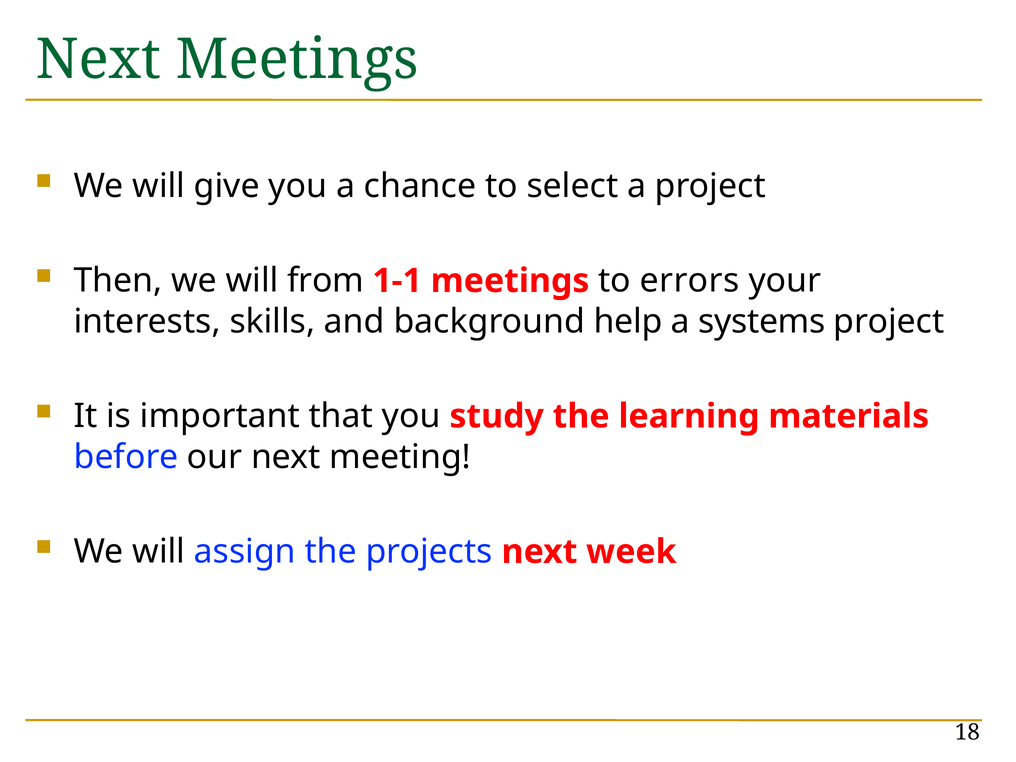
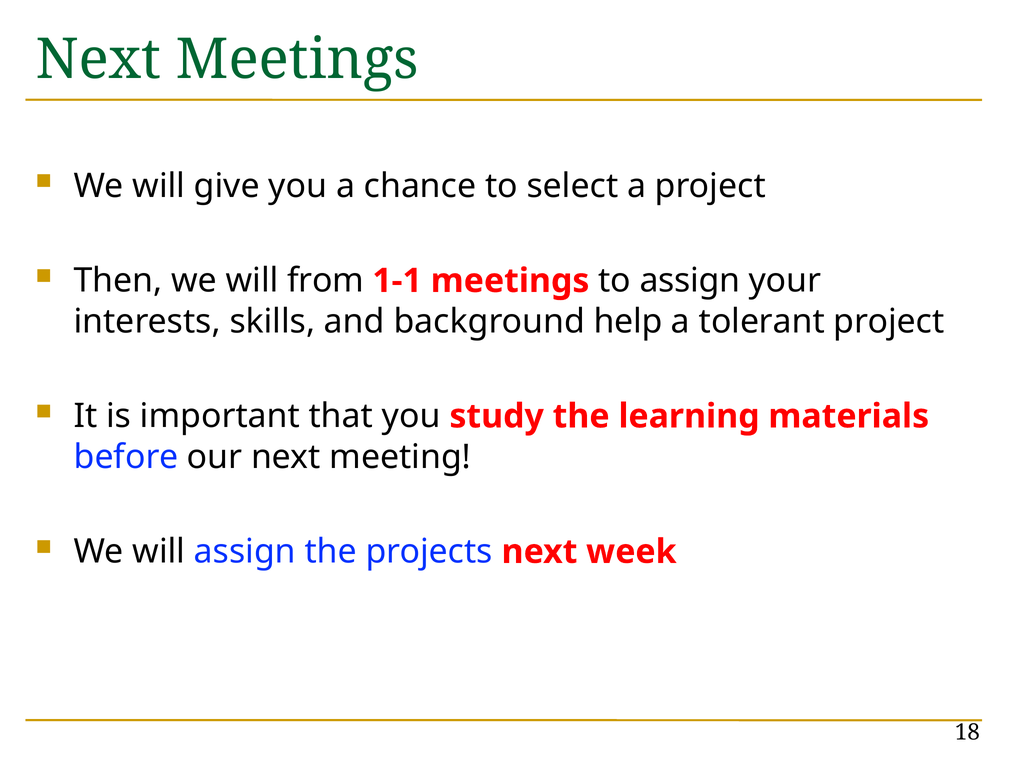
to errors: errors -> assign
systems: systems -> tolerant
